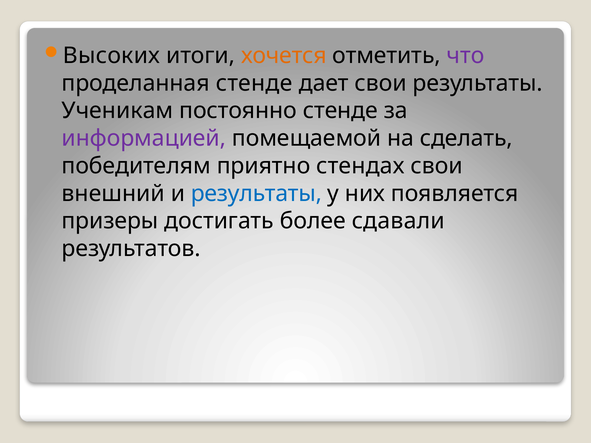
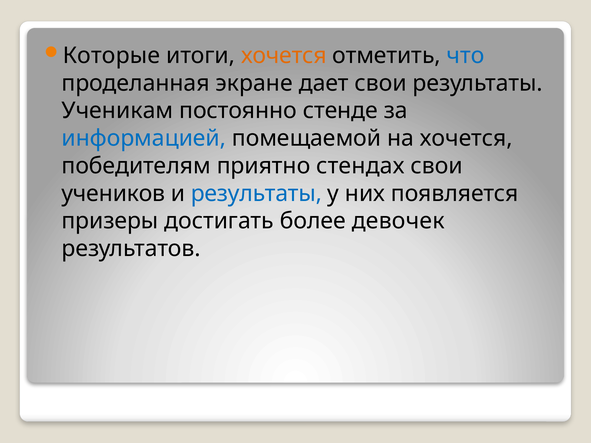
Высоких: Высоких -> Которые
что colour: purple -> blue
проделанная стенде: стенде -> экране
информацией colour: purple -> blue
на сделать: сделать -> хочется
внешний: внешний -> учеников
сдавали: сдавали -> девочек
